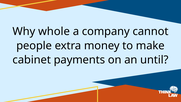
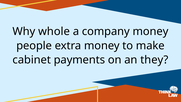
company cannot: cannot -> money
until: until -> they
